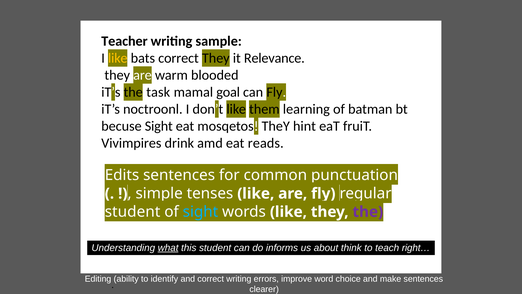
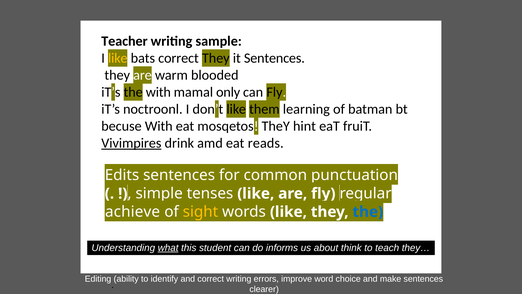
it Relevance: Relevance -> Sentences
the task: task -> with
goal: goal -> only
becuse Sight: Sight -> With
Vivimpires underline: none -> present
student at (133, 212): student -> achieve
sight at (200, 212) colour: light blue -> yellow
the at (368, 212) colour: purple -> blue
right…: right… -> they…
